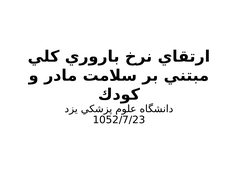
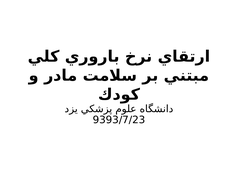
1052/7/23: 1052/7/23 -> 9393/7/23
